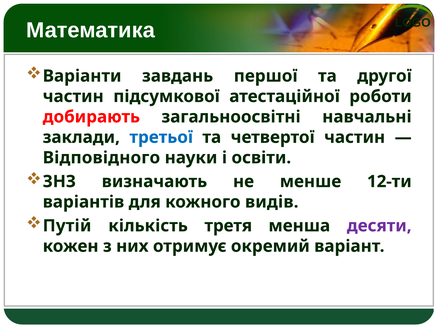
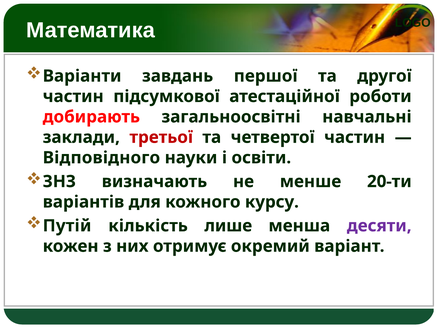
третьої colour: blue -> red
12-ти: 12-ти -> 20-ти
видів: видів -> курсу
третя: третя -> лише
